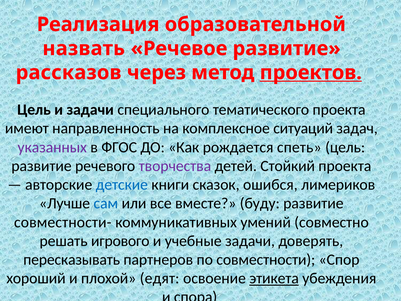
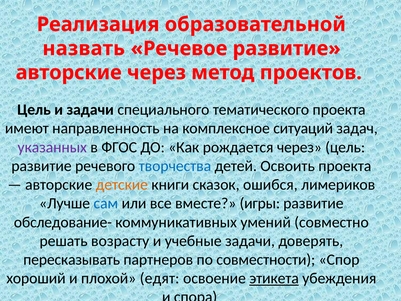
рассказов at (69, 73): рассказов -> авторские
проектов underline: present -> none
рождается спеть: спеть -> через
творчества colour: purple -> blue
Стойкий: Стойкий -> Освоить
детские colour: blue -> orange
буду: буду -> игры
совместности-: совместности- -> обследование-
игрового: игрового -> возрасту
